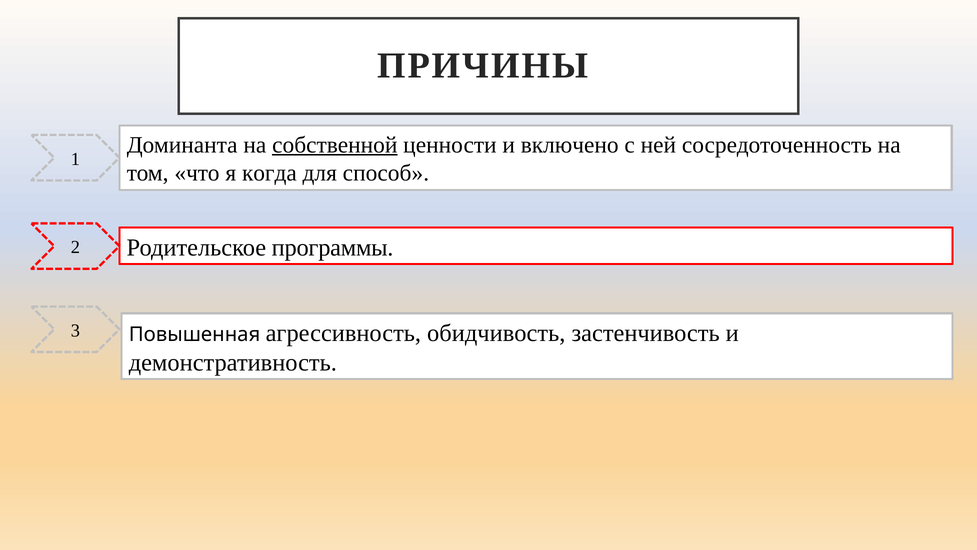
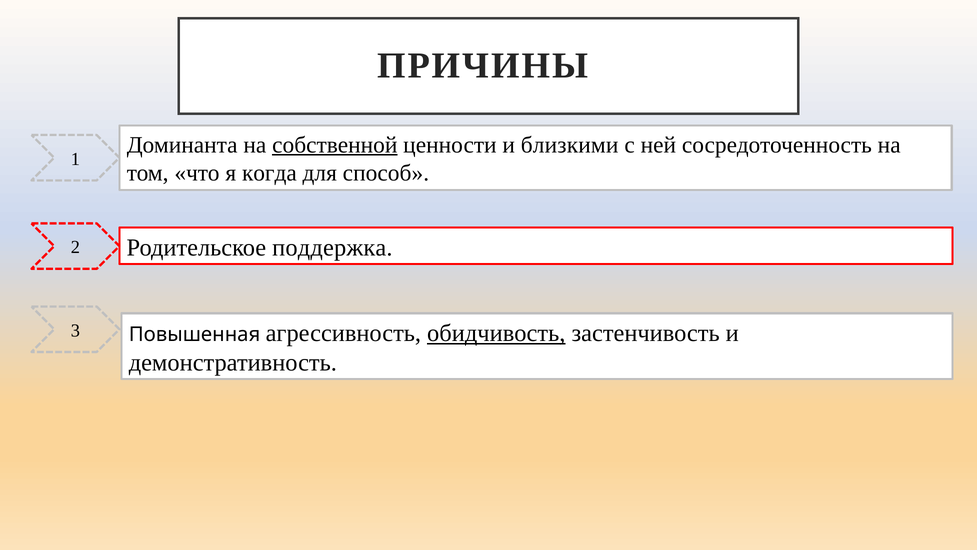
включено: включено -> близкими
программы: программы -> поддержка
обидчивость underline: none -> present
